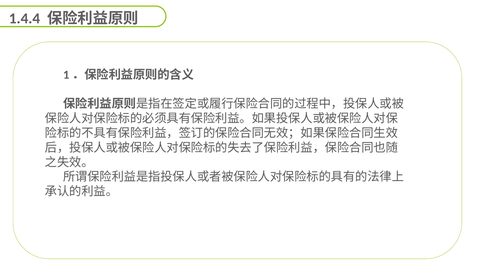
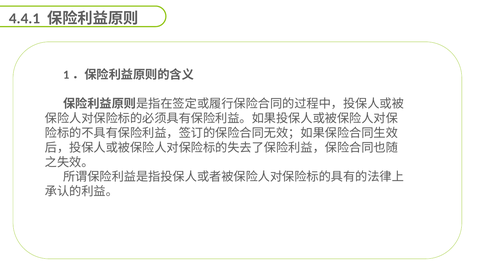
1.4.4: 1.4.4 -> 4.4.1
